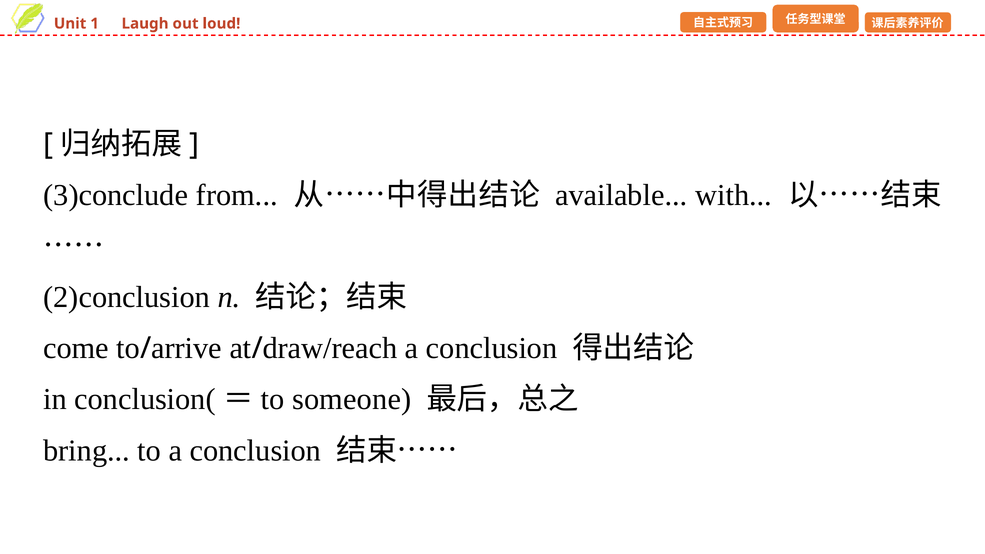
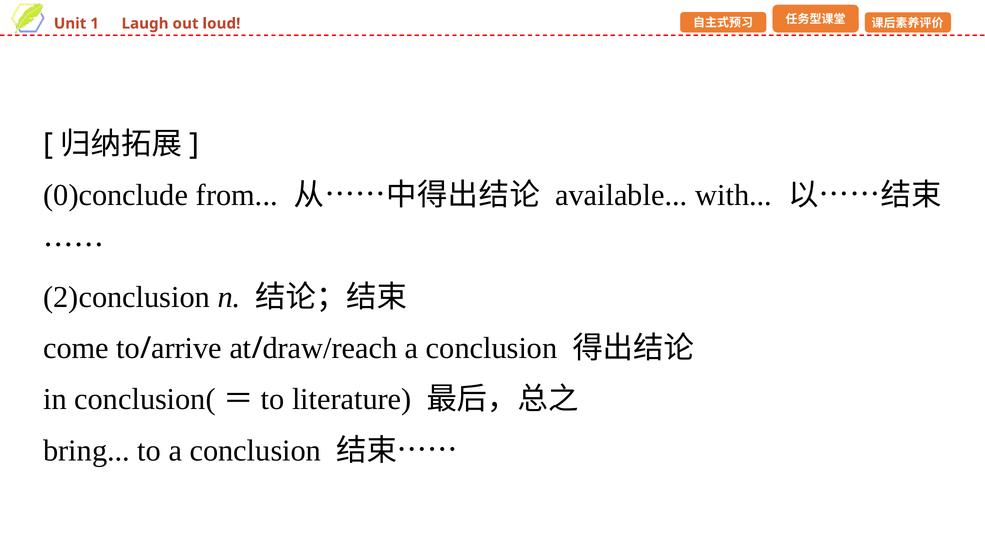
3)conclude: 3)conclude -> 0)conclude
someone: someone -> literature
